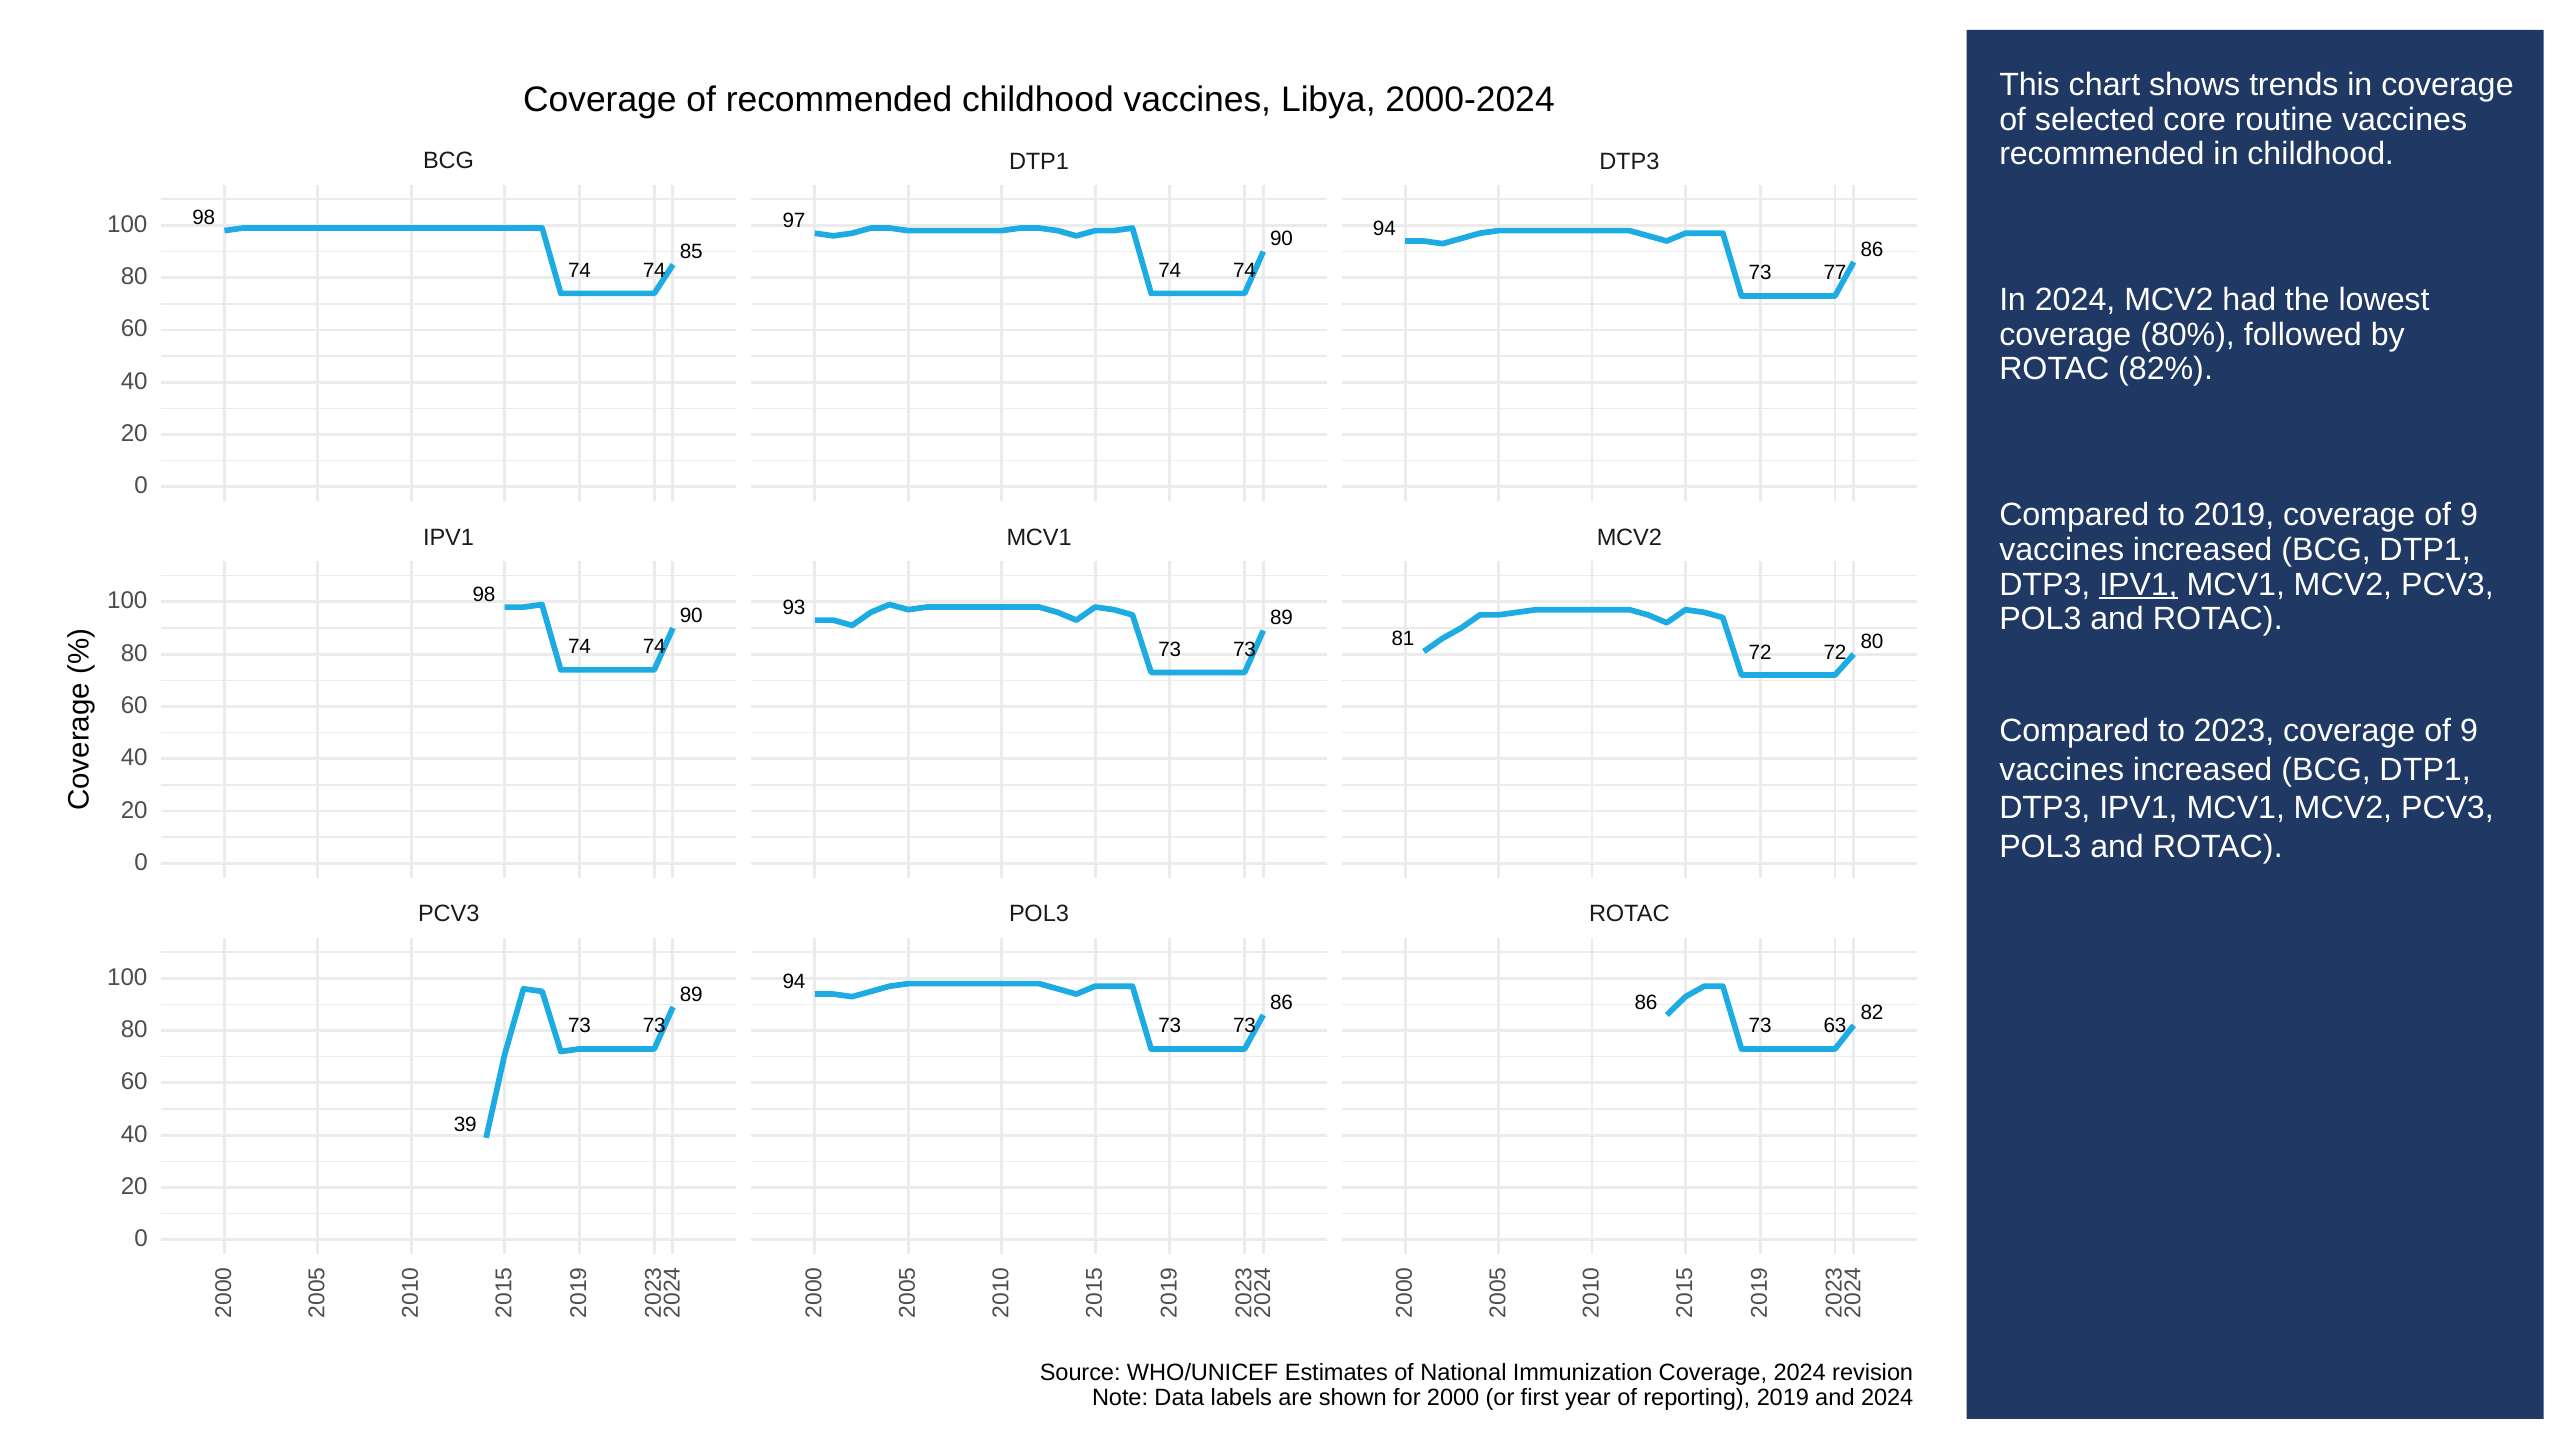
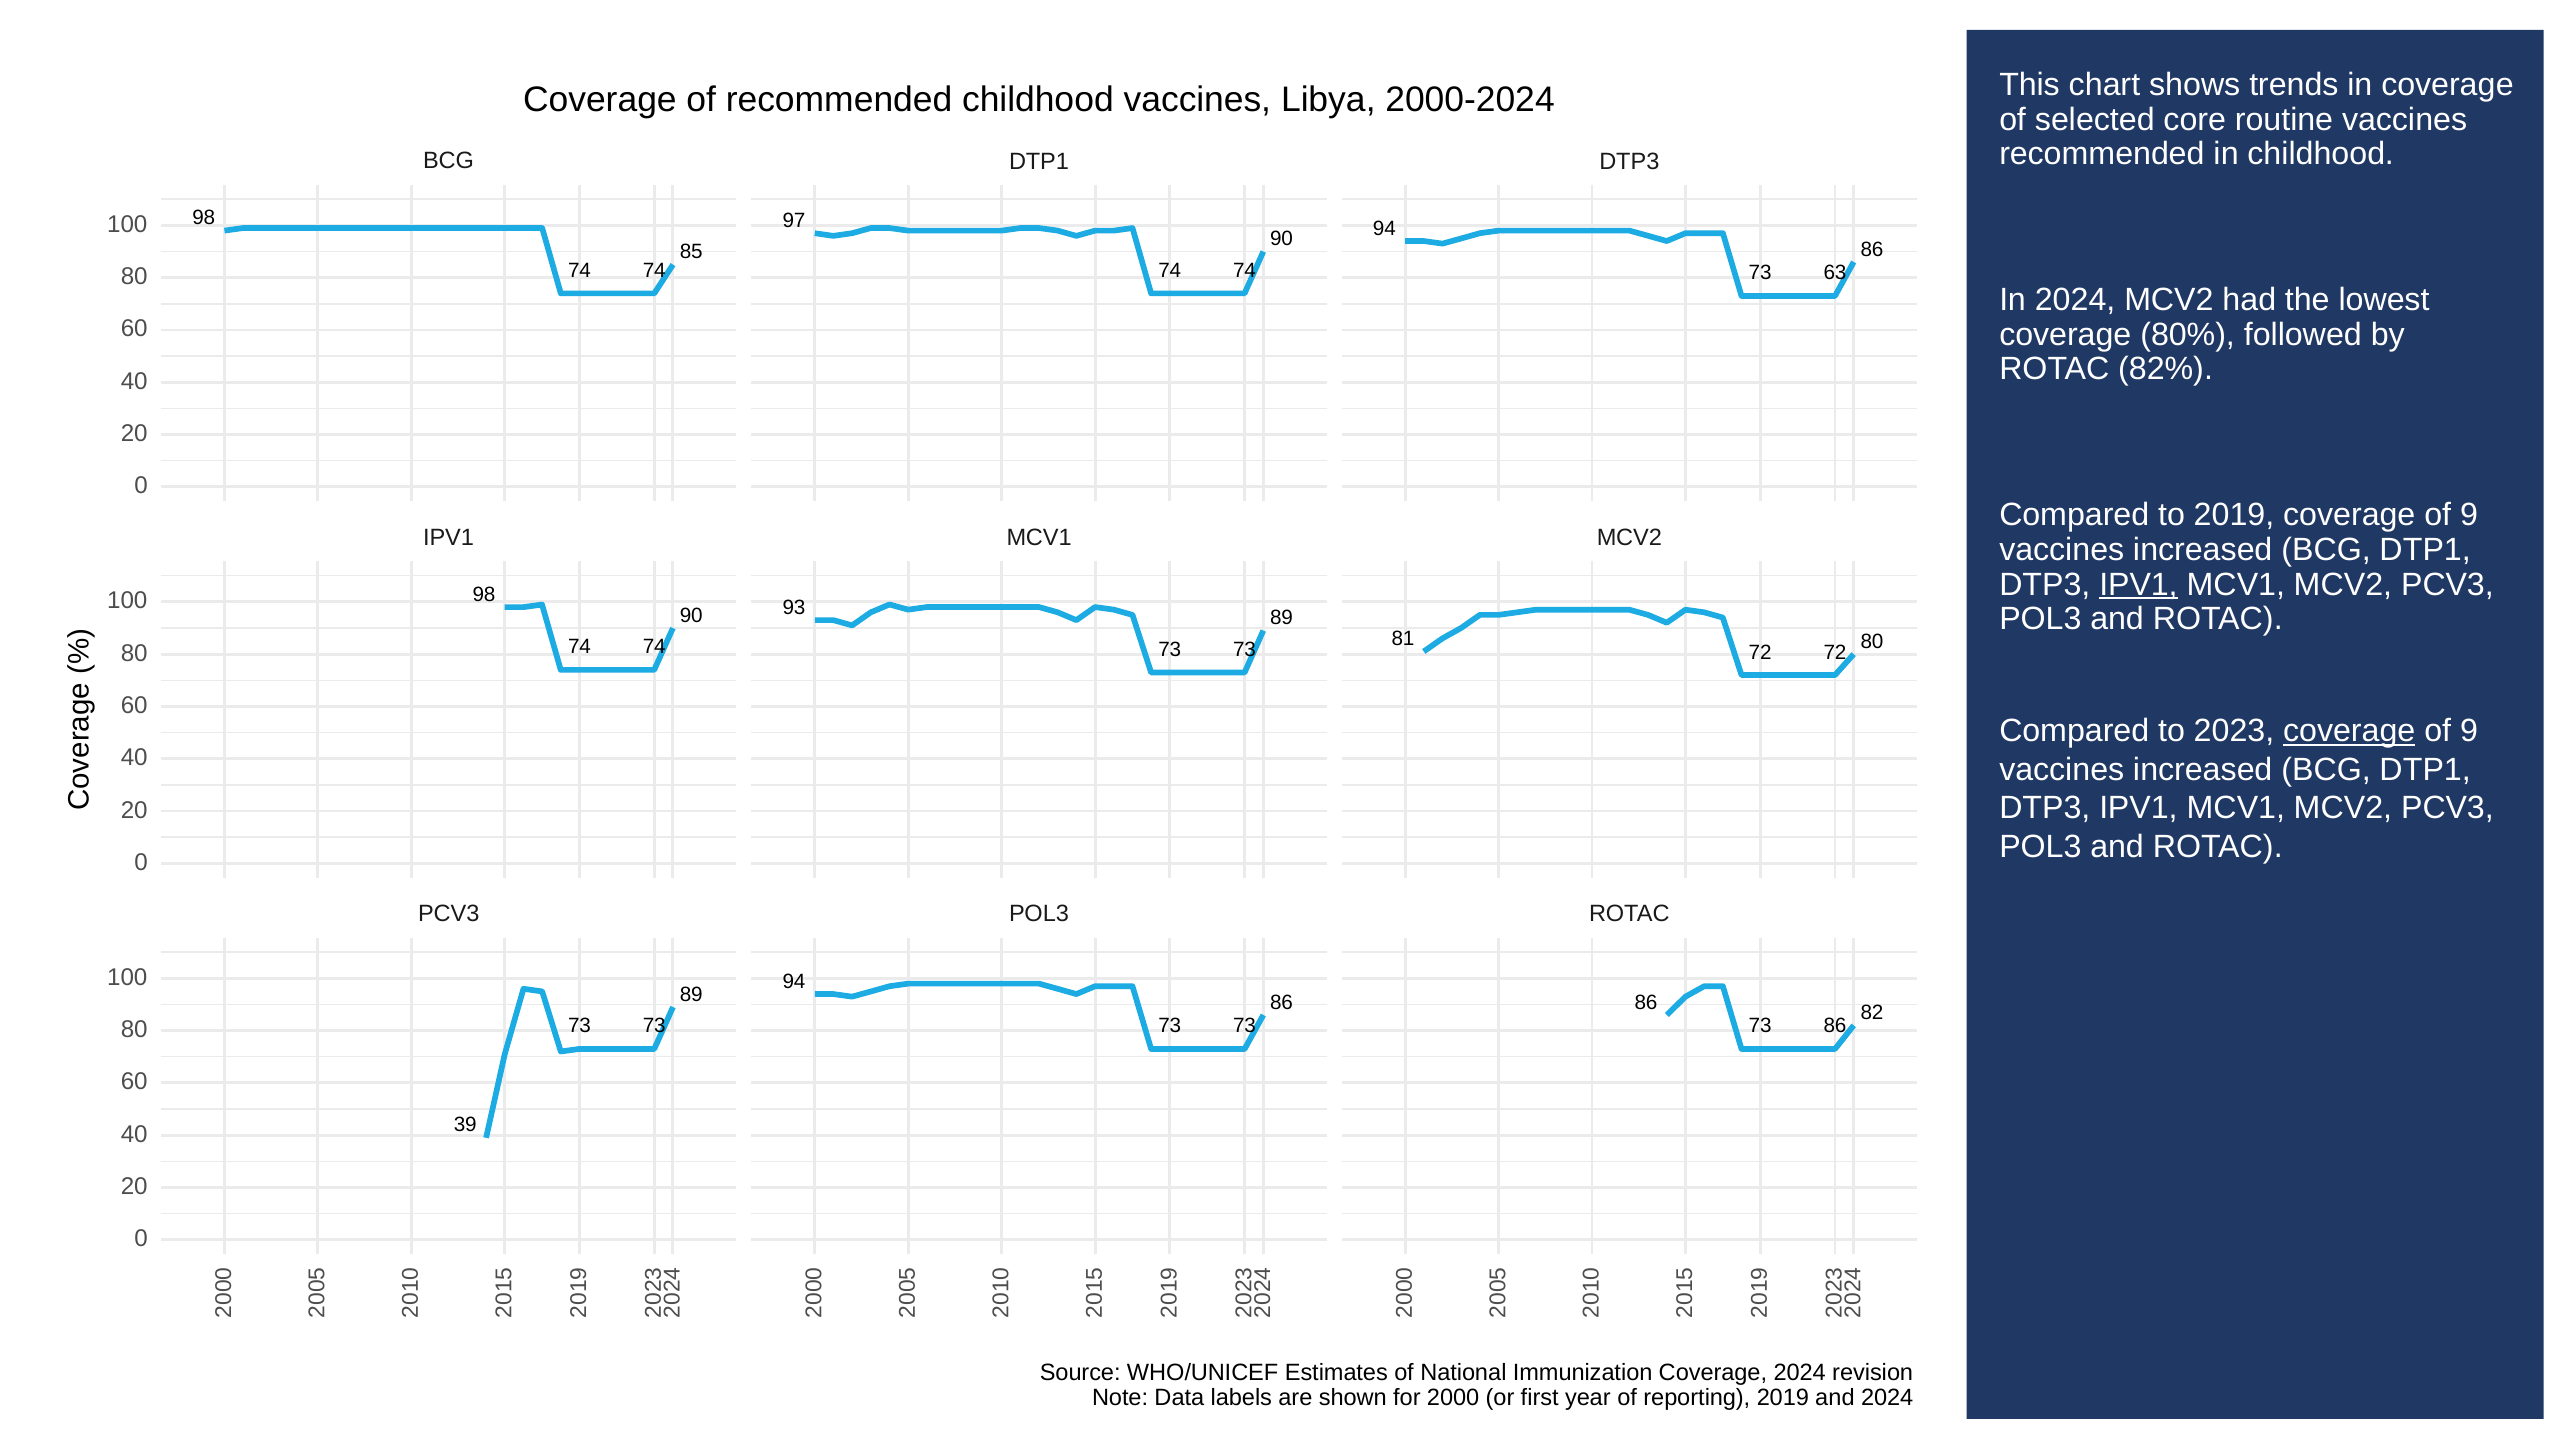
77: 77 -> 63
coverage at (2349, 731) underline: none -> present
73 63: 63 -> 86
